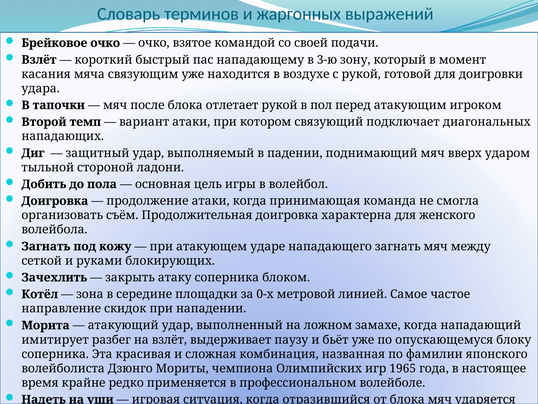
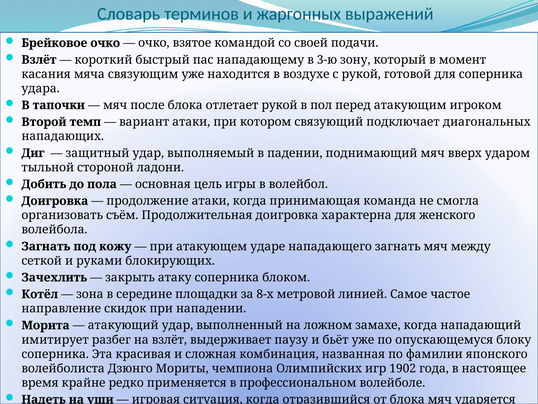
для доигровки: доигровки -> соперника
0-х: 0-х -> 8-х
1965: 1965 -> 1902
